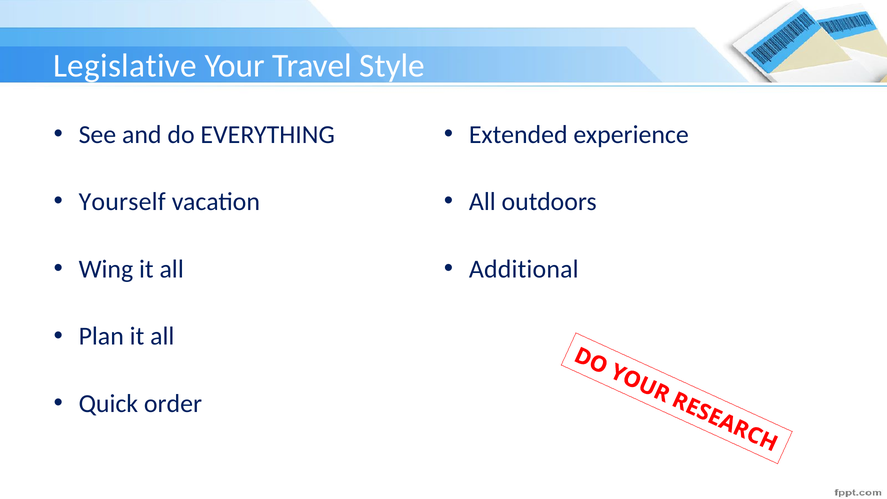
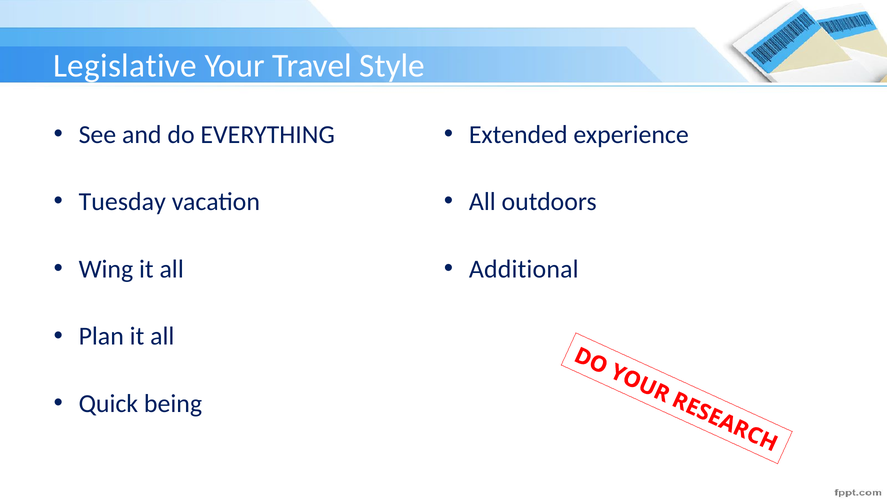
Yourself: Yourself -> Tuesday
order: order -> being
